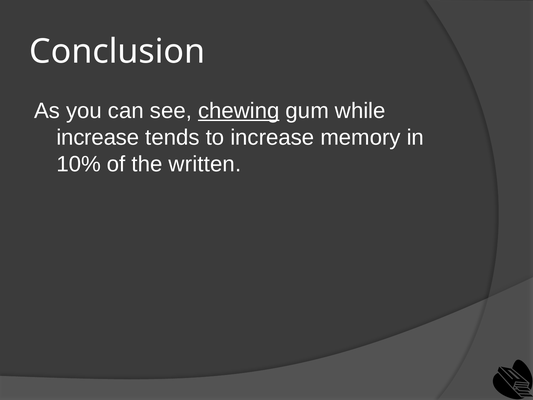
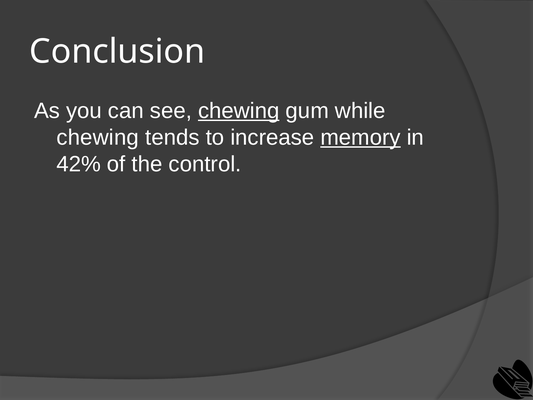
increase at (98, 137): increase -> chewing
memory underline: none -> present
10%: 10% -> 42%
written: written -> control
